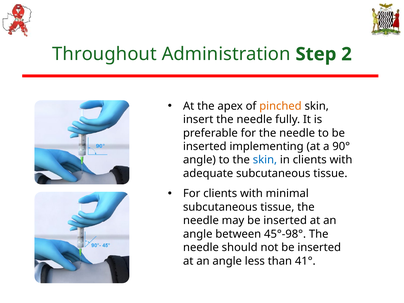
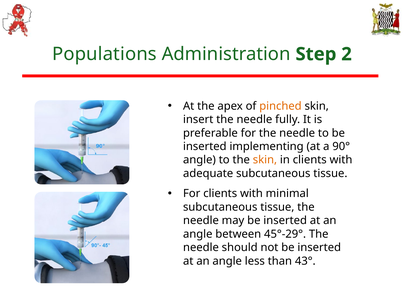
Throughout: Throughout -> Populations
skin at (265, 160) colour: blue -> orange
45°-98°: 45°-98° -> 45°-29°
41°: 41° -> 43°
